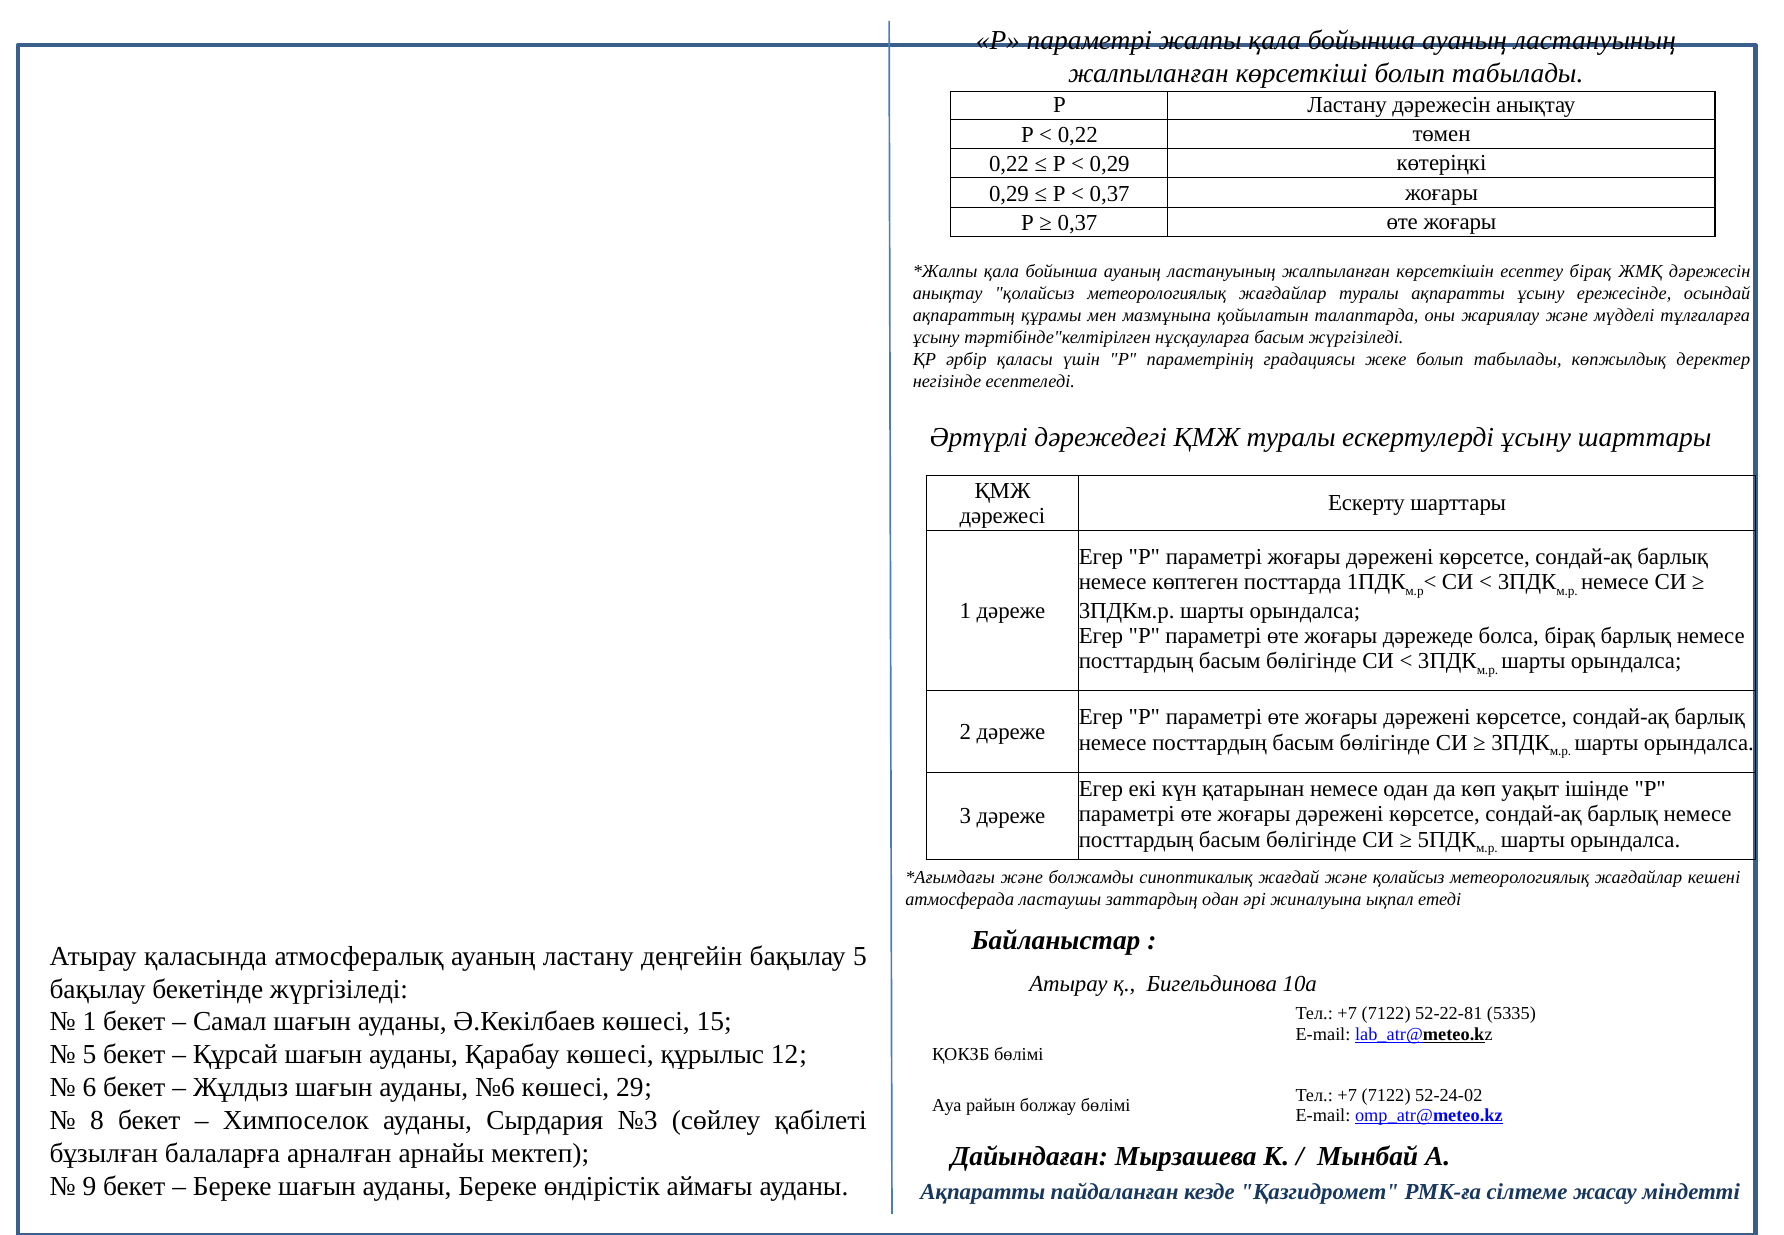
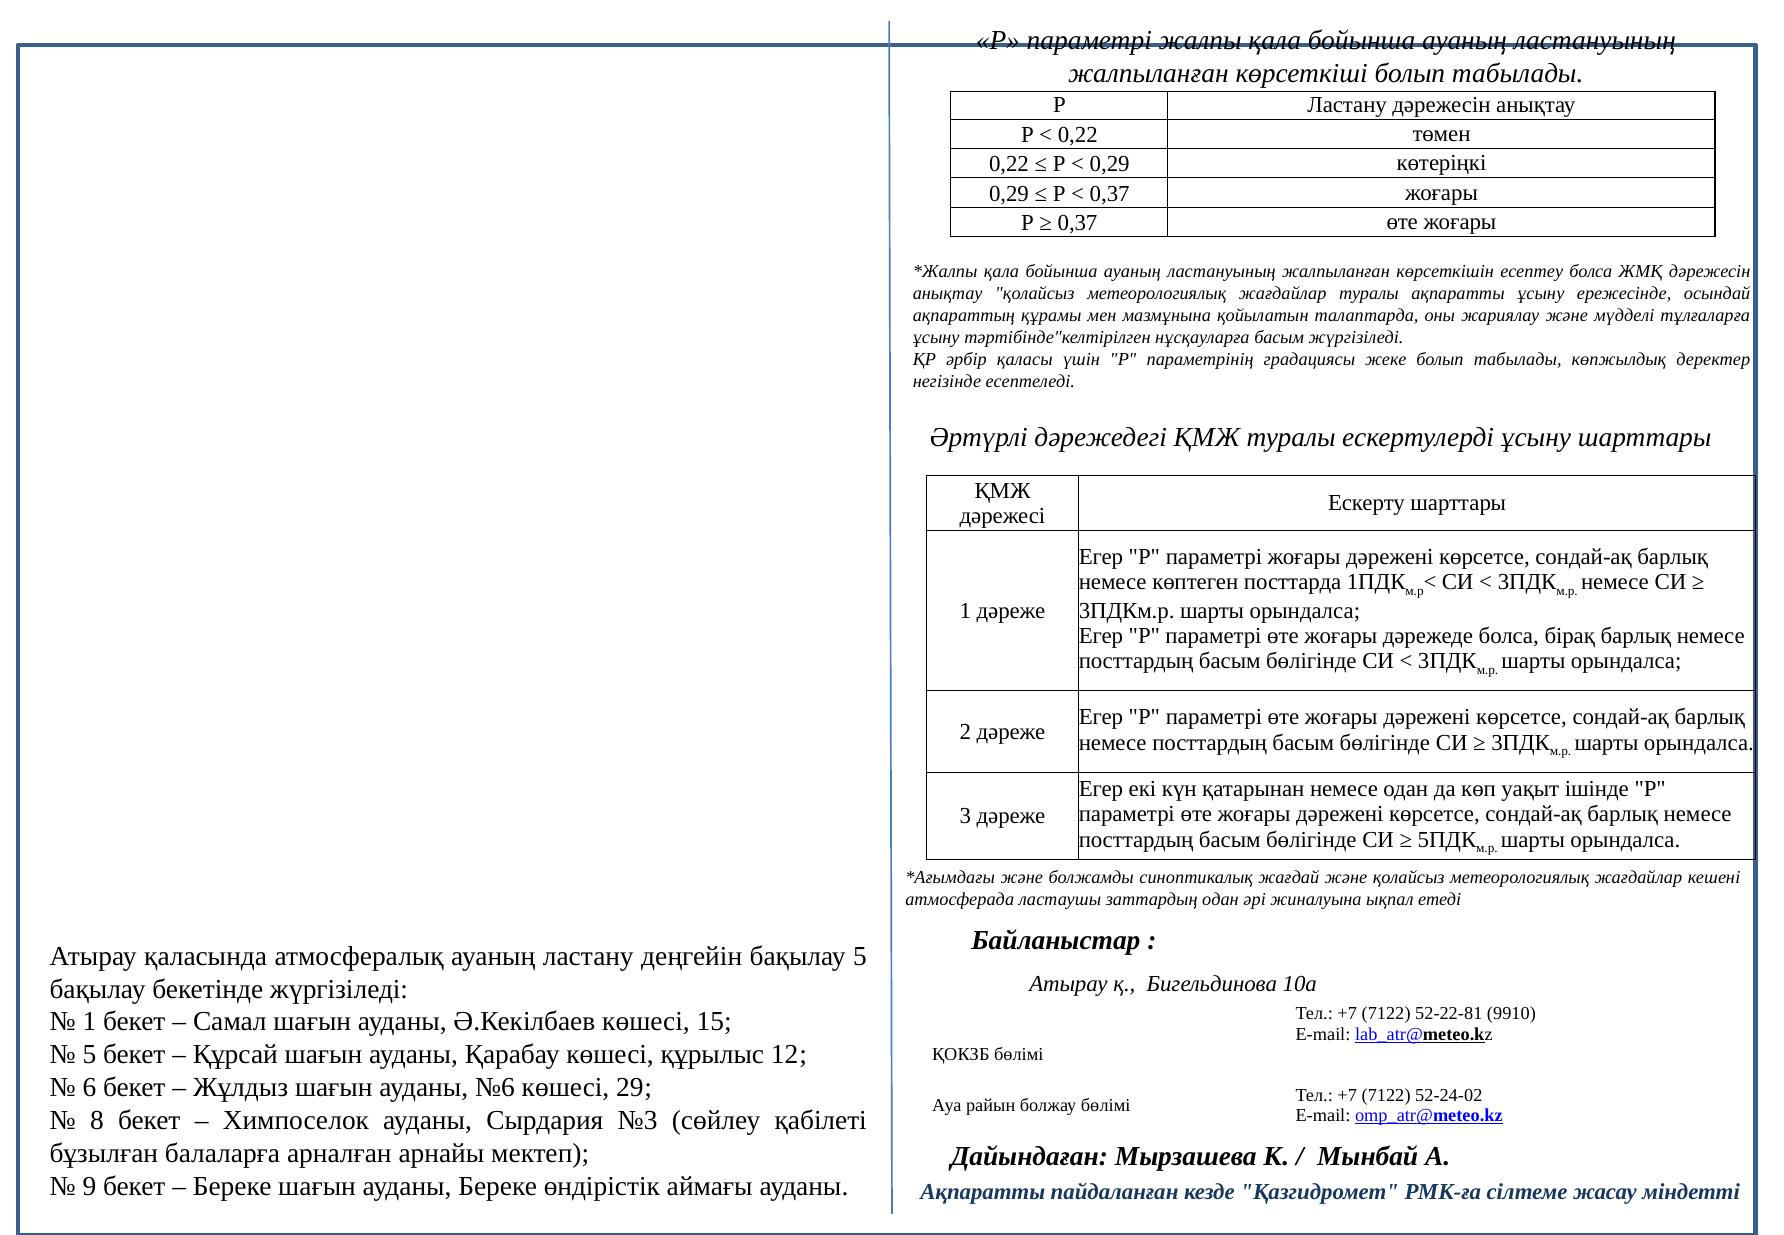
есептеу бірақ: бірақ -> болса
5335: 5335 -> 9910
